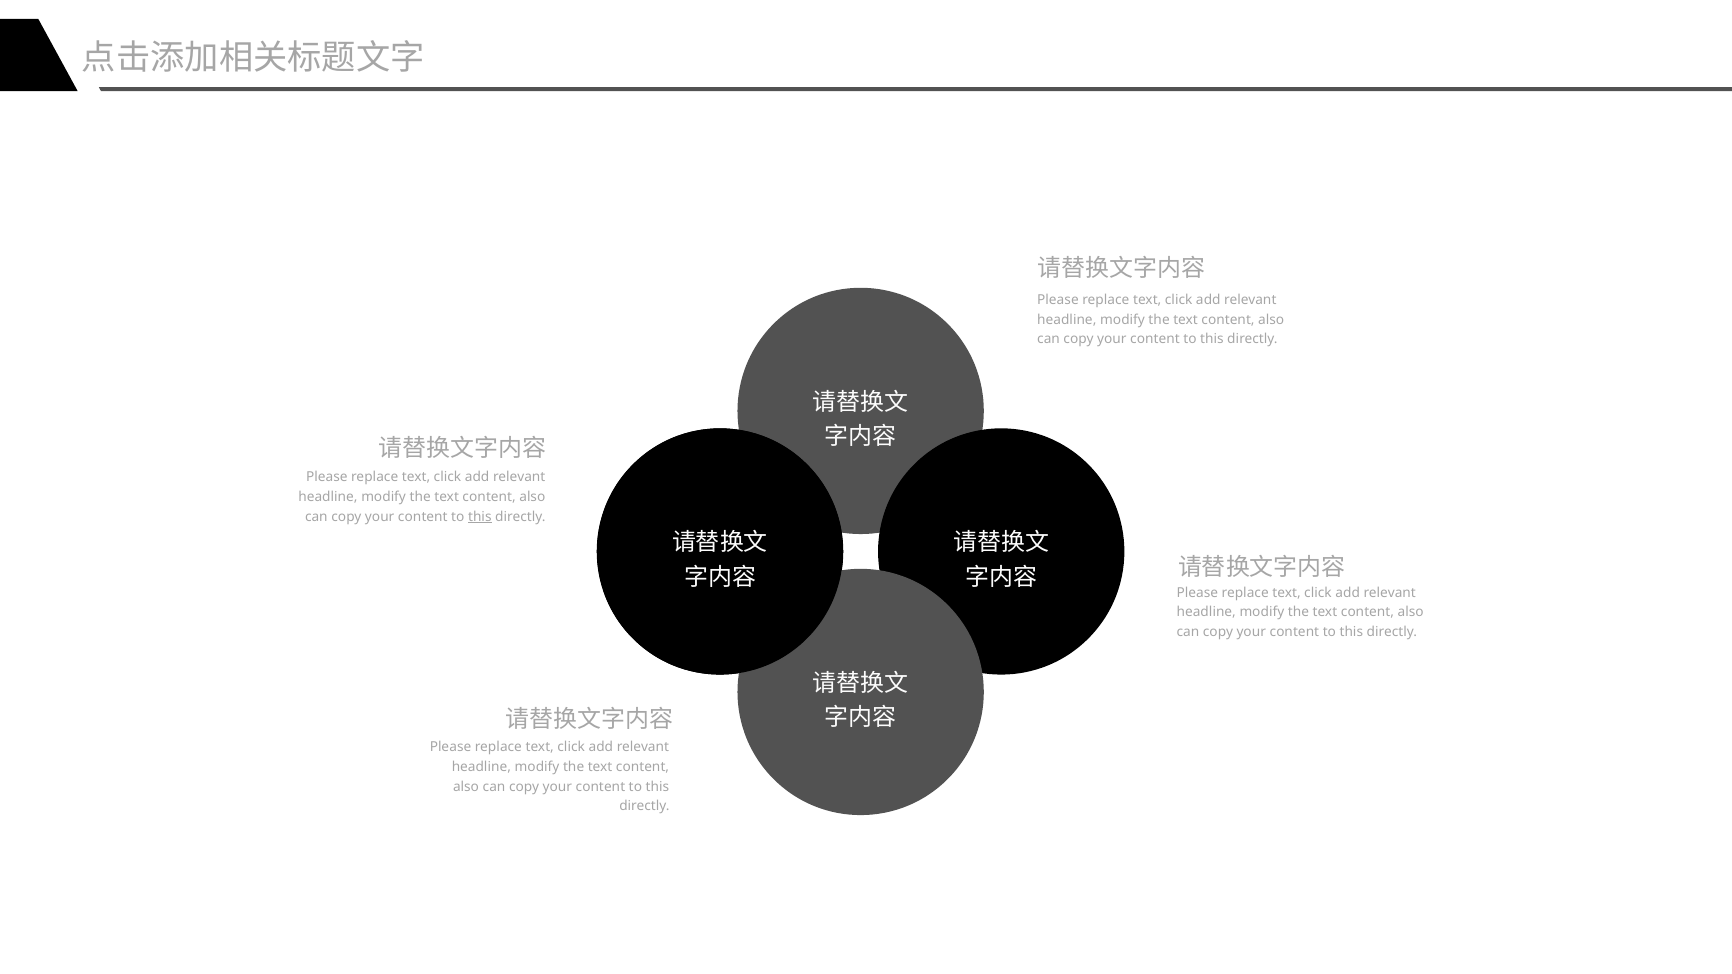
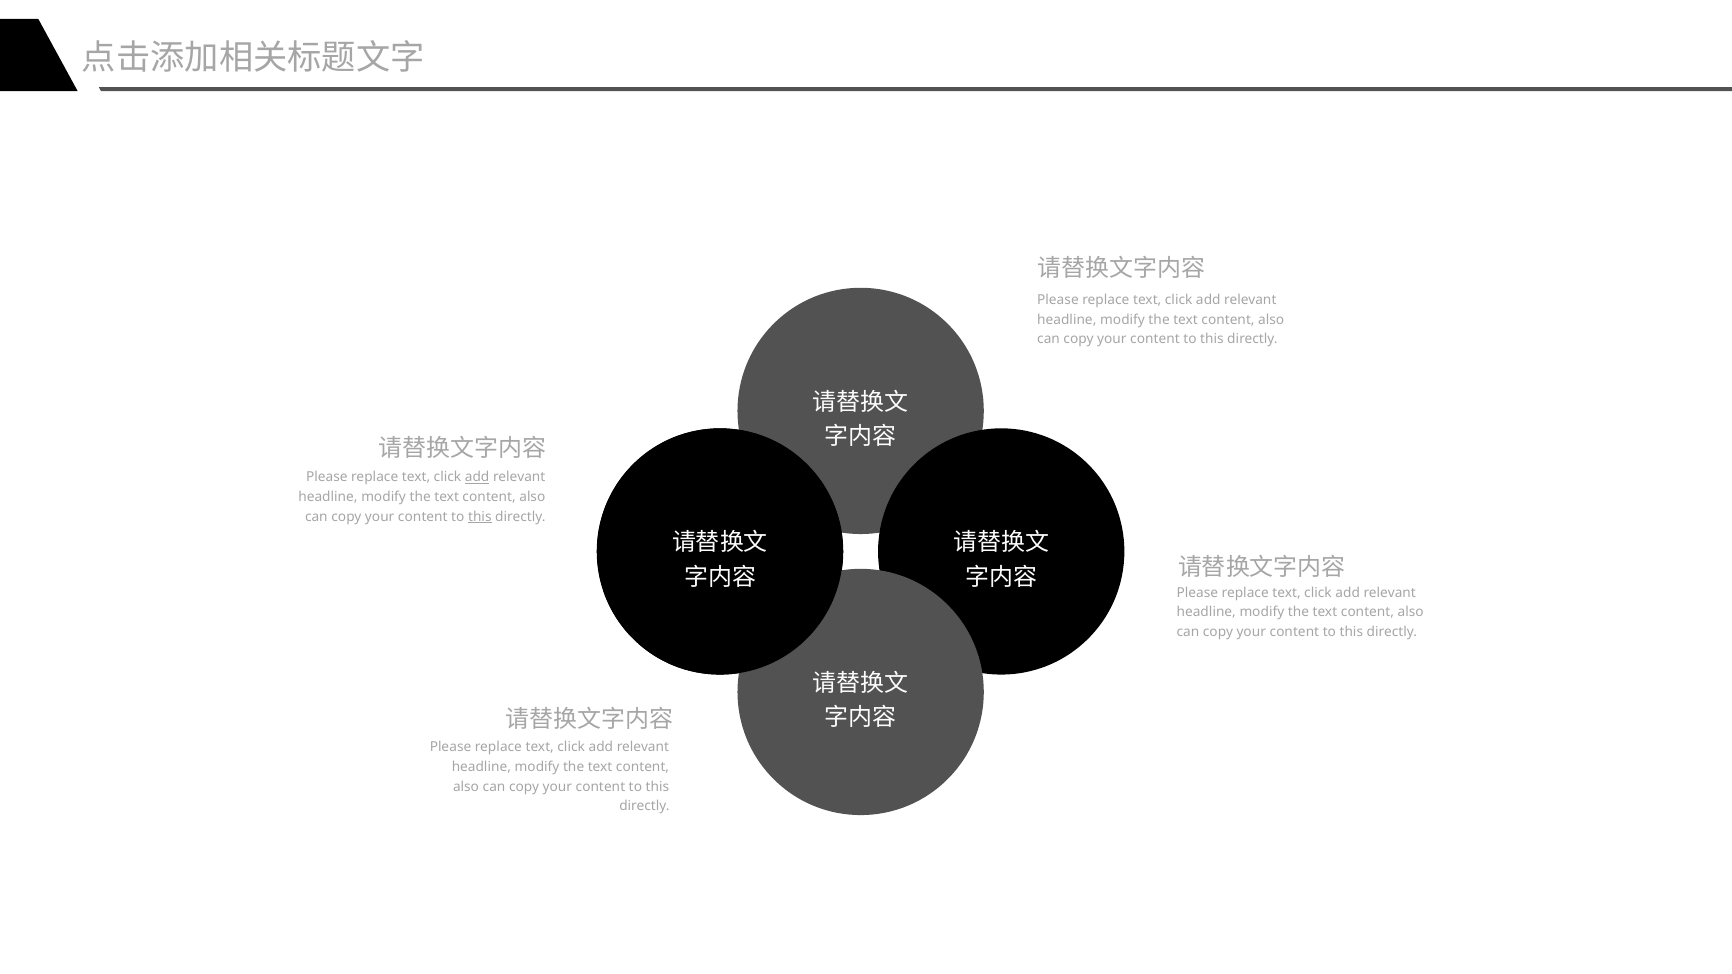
add at (477, 477) underline: none -> present
